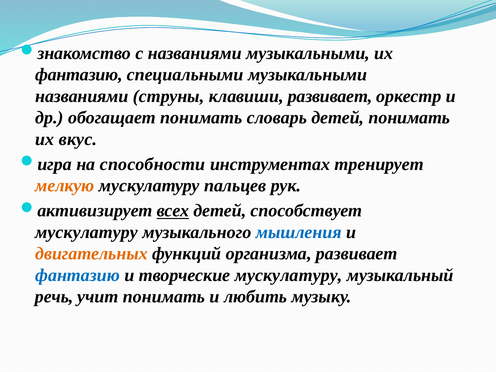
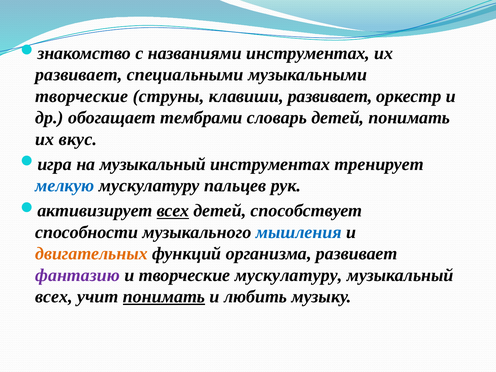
названиями музыкальными: музыкальными -> инструментах
фантазию at (79, 75): фантазию -> развивает
названиями at (82, 96): названиями -> творческие
обогащает понимать: понимать -> тембрами
на способности: способности -> музыкальный
мелкую colour: orange -> blue
мускулатуру at (87, 232): мускулатуру -> способности
фантазию at (78, 275) colour: blue -> purple
речь at (54, 297): речь -> всех
понимать at (164, 297) underline: none -> present
